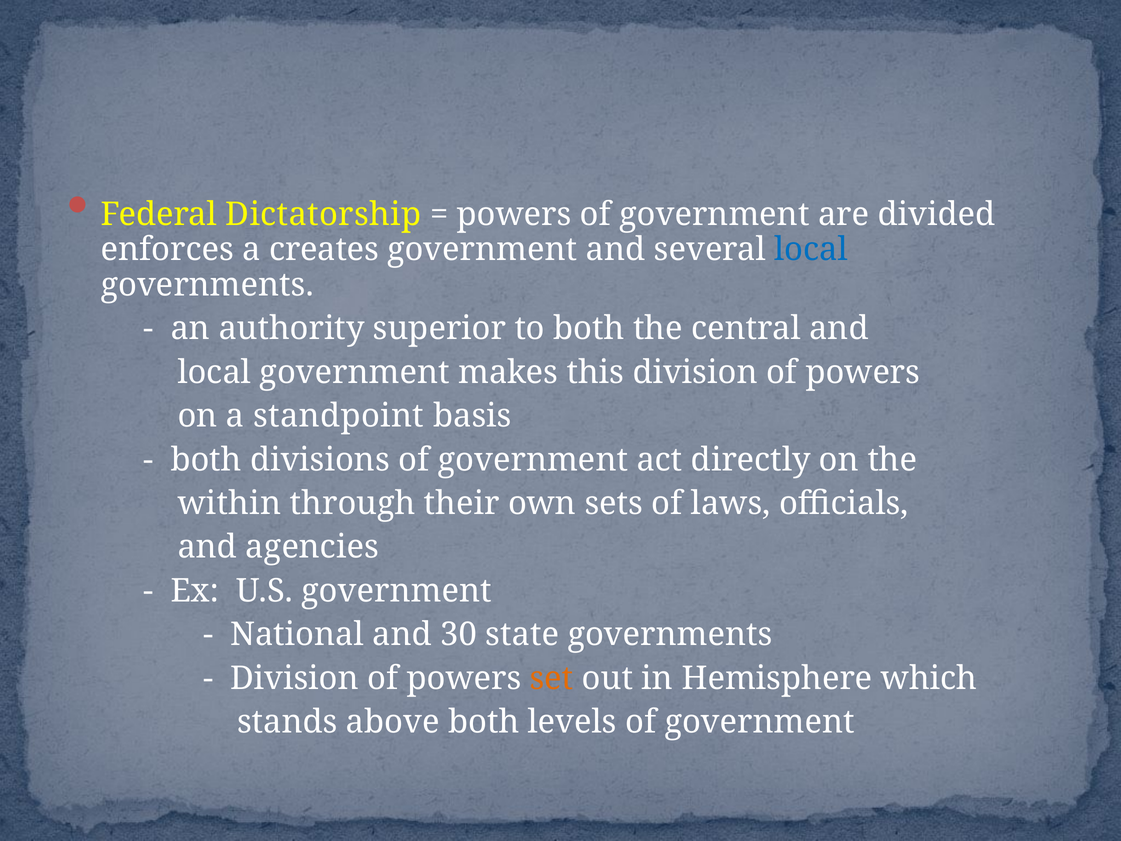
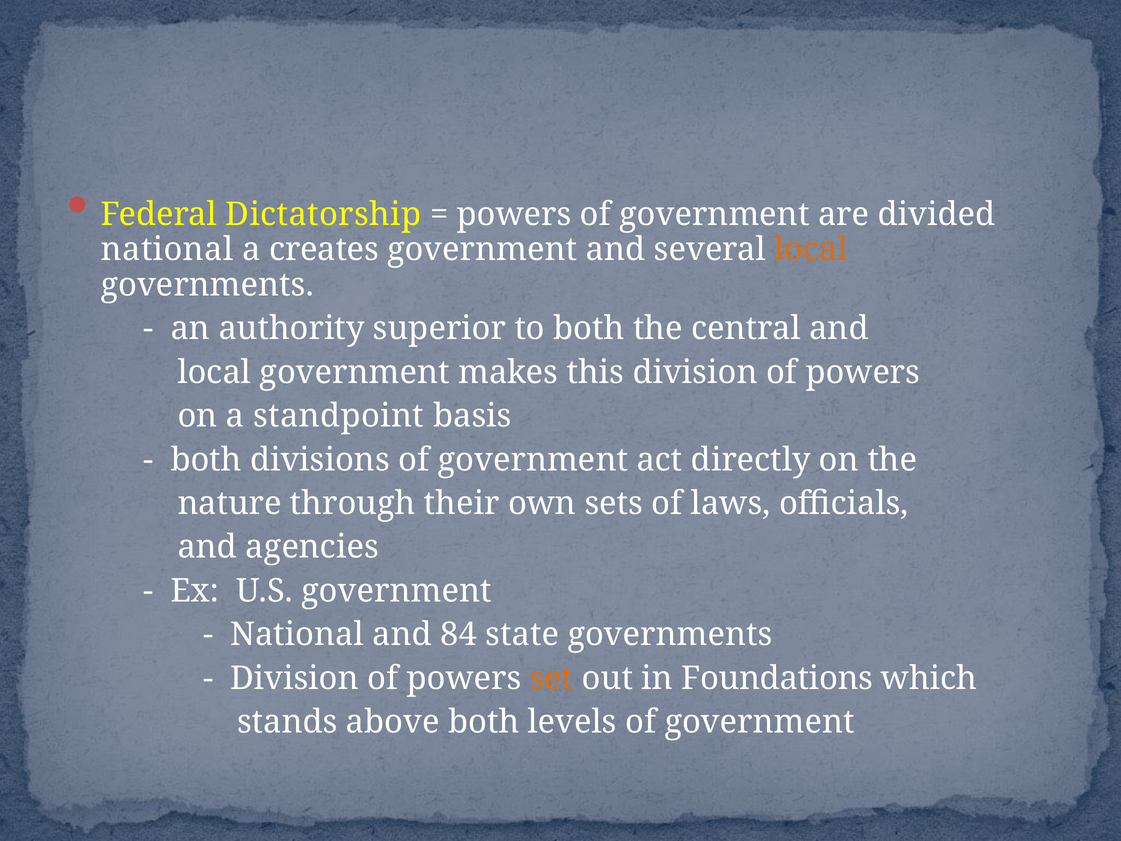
enforces at (167, 250): enforces -> national
local at (811, 250) colour: blue -> orange
within: within -> nature
30: 30 -> 84
Hemisphere: Hemisphere -> Foundations
